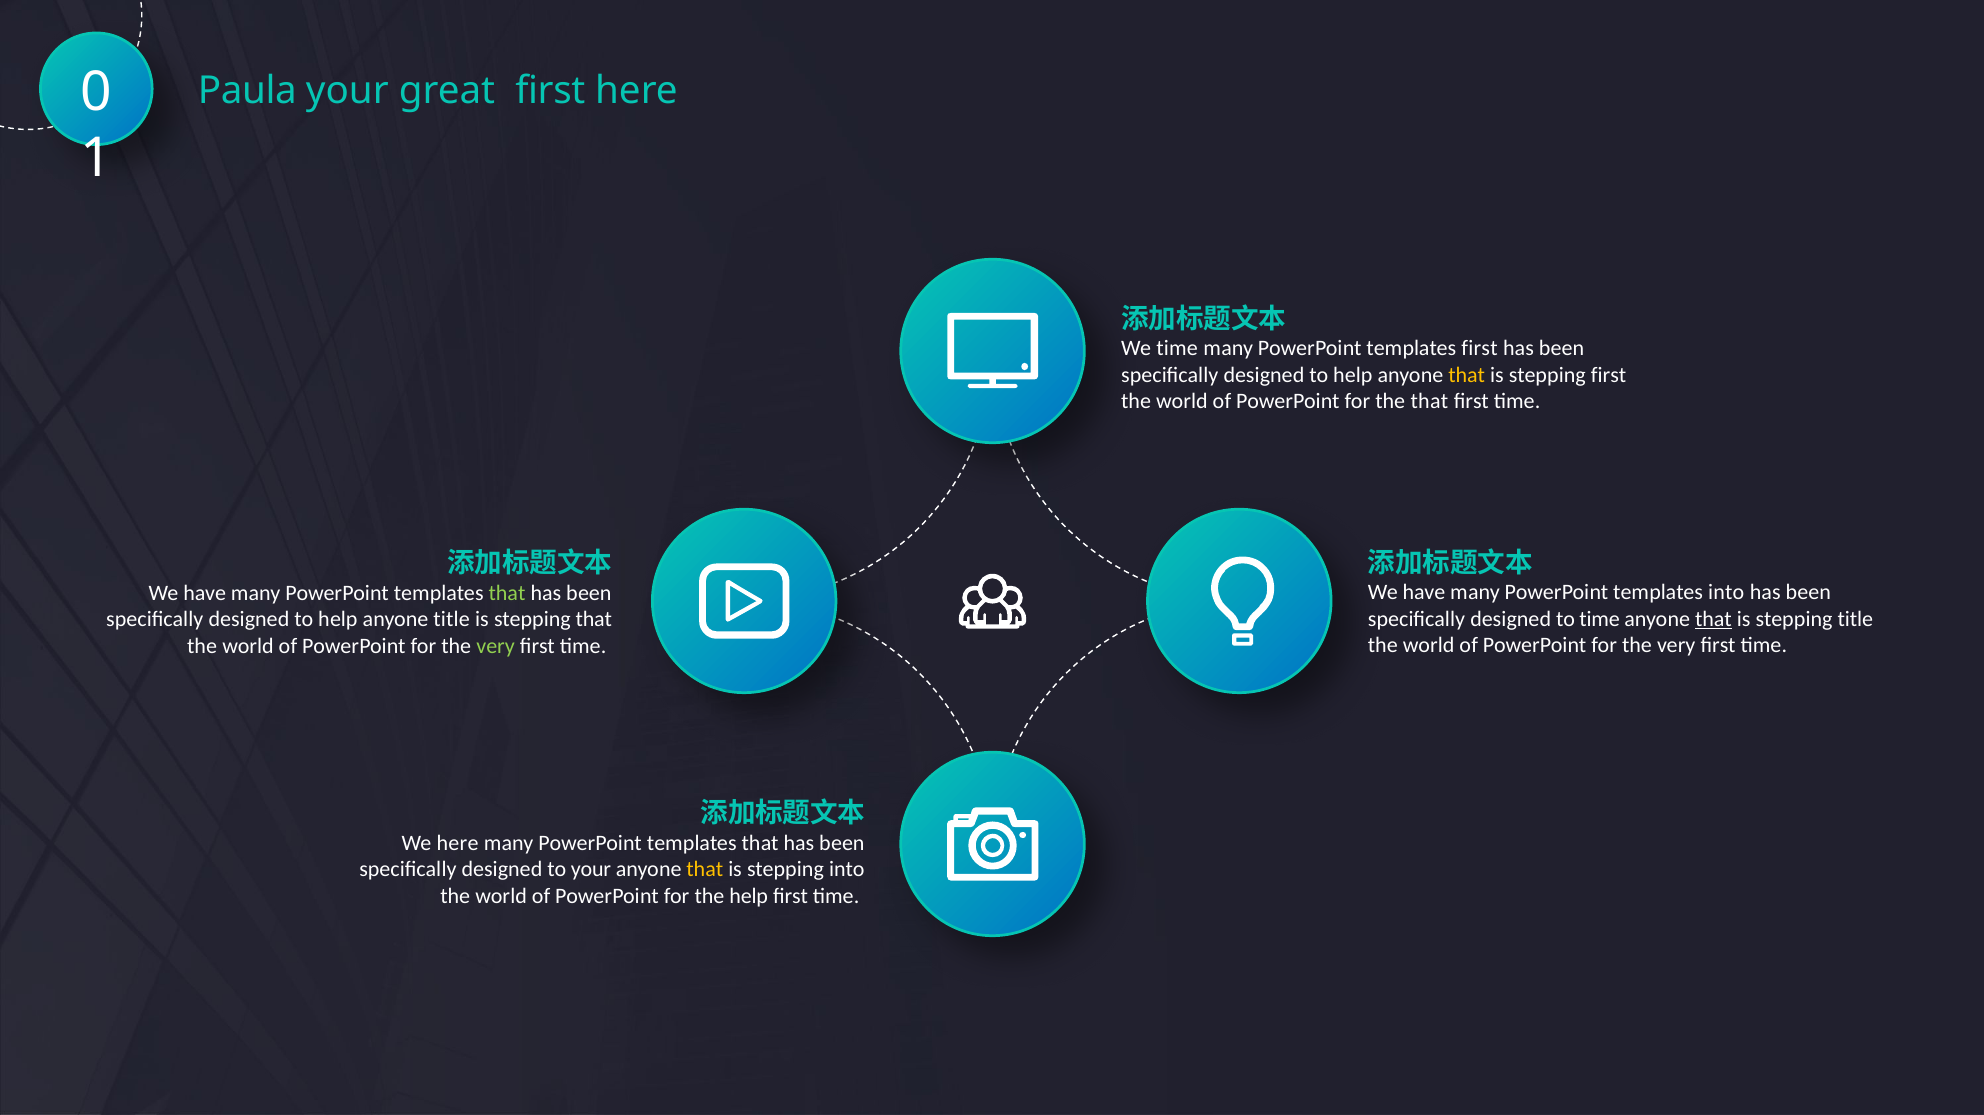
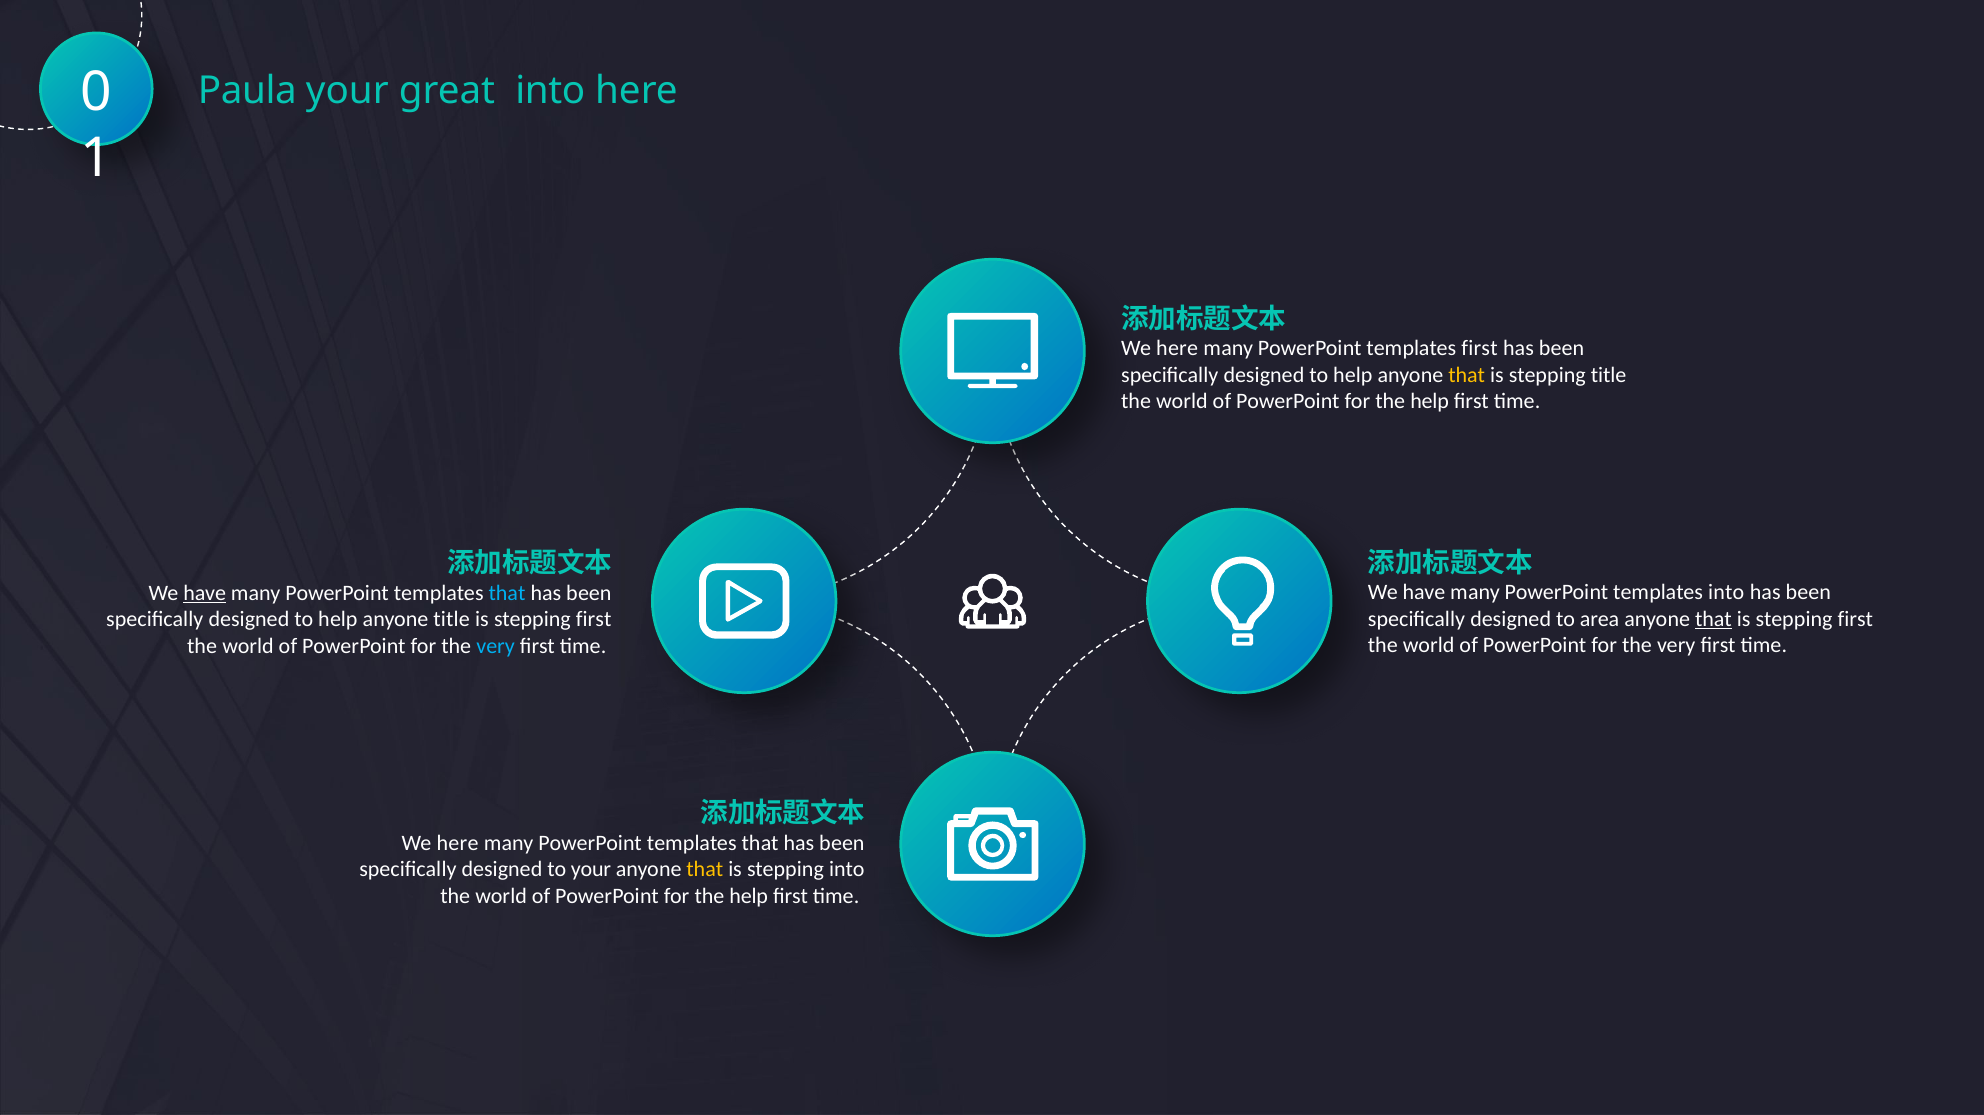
great first: first -> into
time at (1177, 349): time -> here
stepping first: first -> title
that at (1429, 401): that -> help
have at (205, 593) underline: none -> present
that at (507, 593) colour: light green -> light blue
to time: time -> area
title at (1855, 619): title -> first
that at (594, 620): that -> first
very at (496, 646) colour: light green -> light blue
